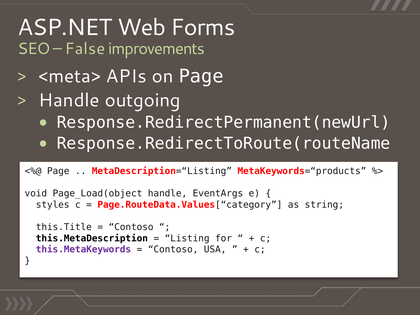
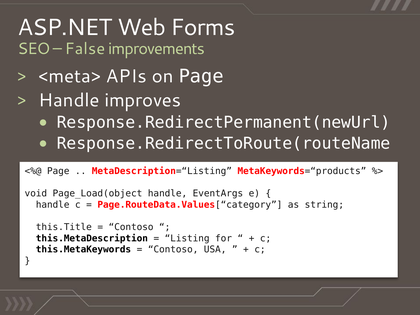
outgoing: outgoing -> improves
styles at (53, 205): styles -> handle
this.MetaKeywords colour: purple -> black
